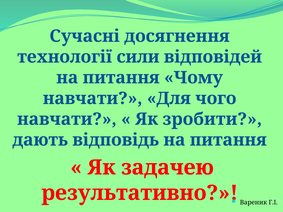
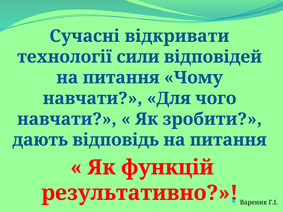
досягнення: досягнення -> вiдкривати
задачею: задачею -> функцій
